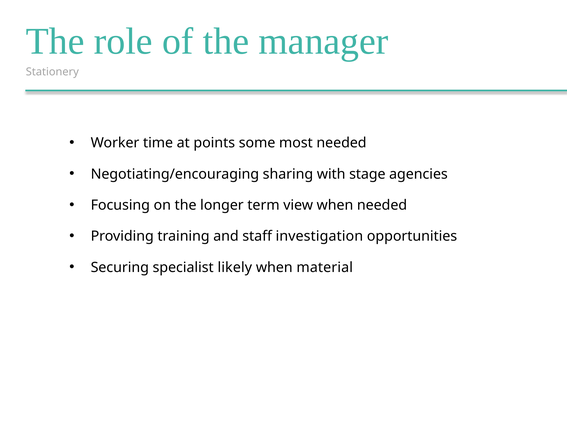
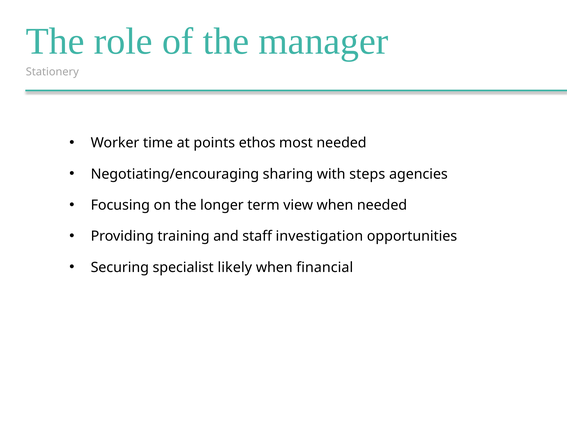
some: some -> ethos
stage: stage -> steps
material: material -> financial
